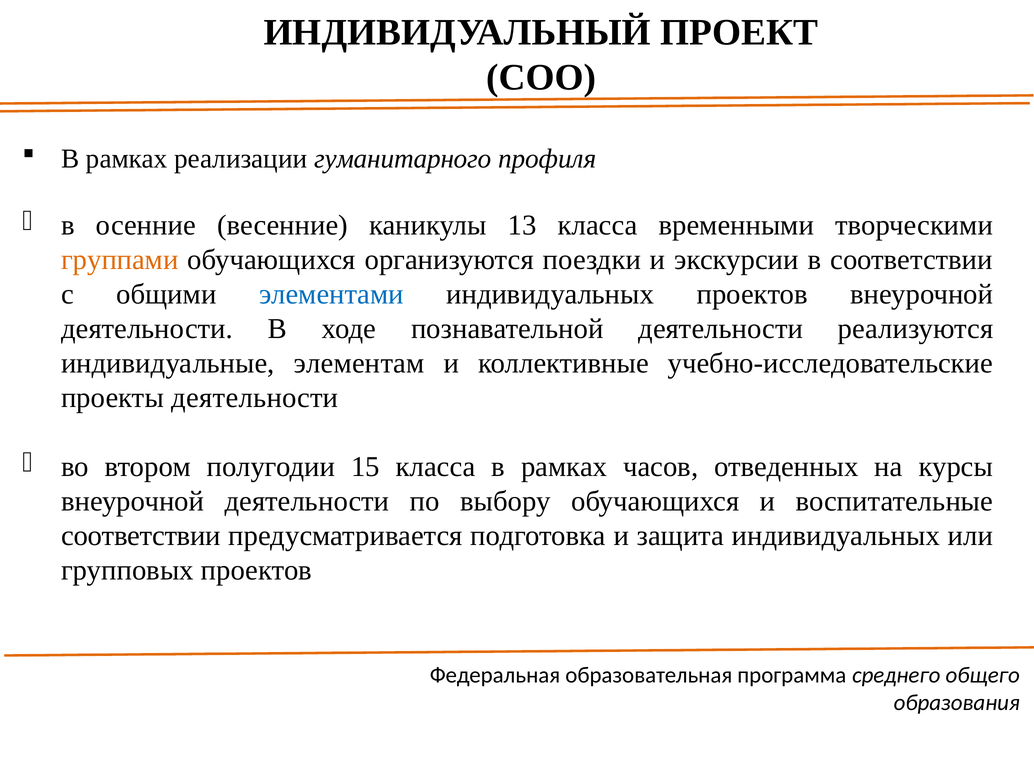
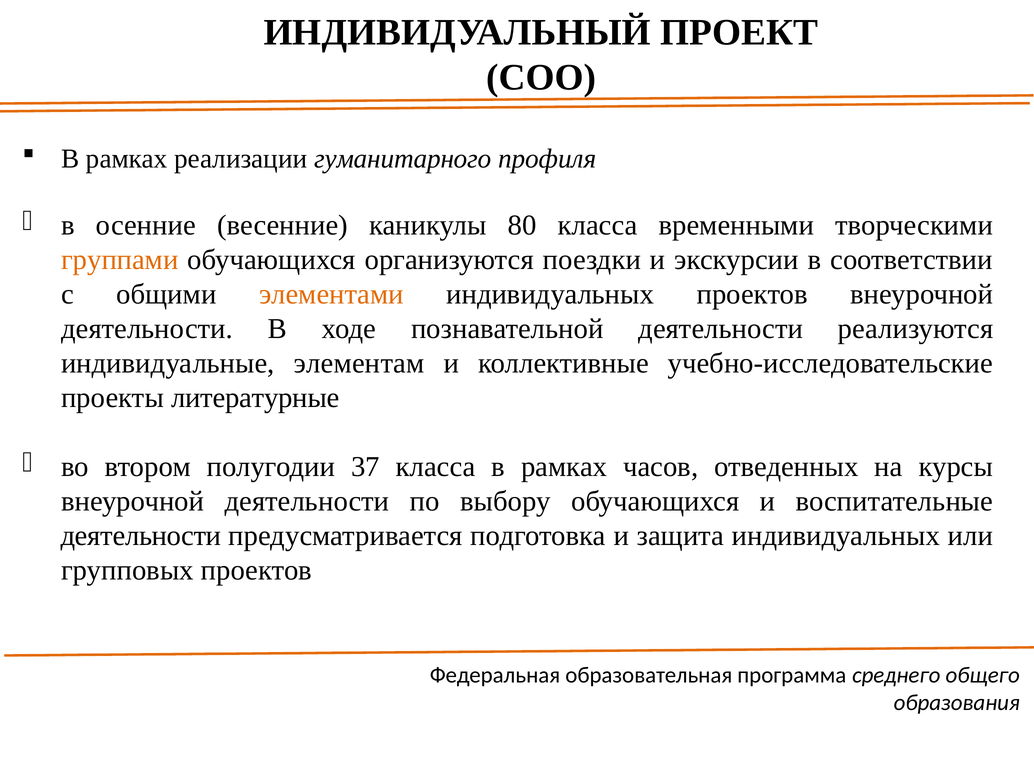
13: 13 -> 80
элементами colour: blue -> orange
проекты деятельности: деятельности -> литературные
15: 15 -> 37
соответствии at (141, 535): соответствии -> деятельности
